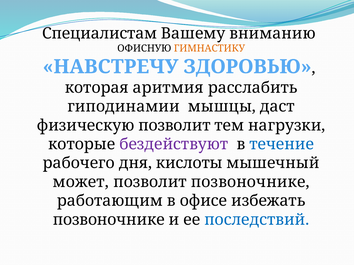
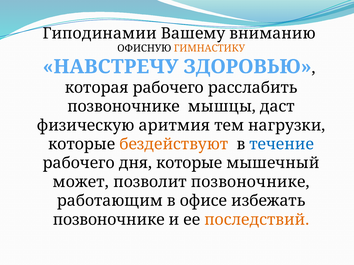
Специалистам: Специалистам -> Гиподинамии
которая аритмия: аритмия -> рабочего
гиподинамии at (124, 107): гиподинамии -> позвоночнике
физическую позволит: позволит -> аритмия
бездействуют colour: purple -> orange
дня кислоты: кислоты -> которые
последствий colour: blue -> orange
